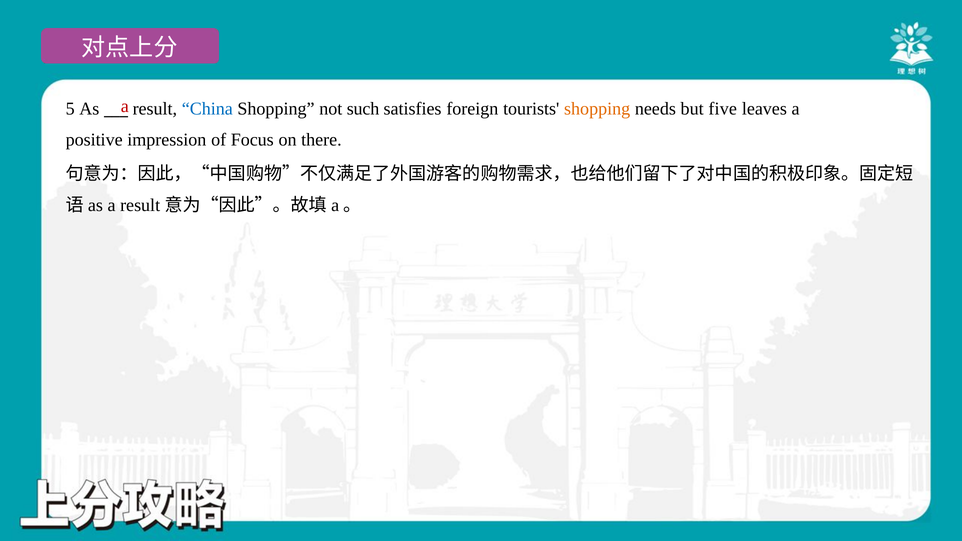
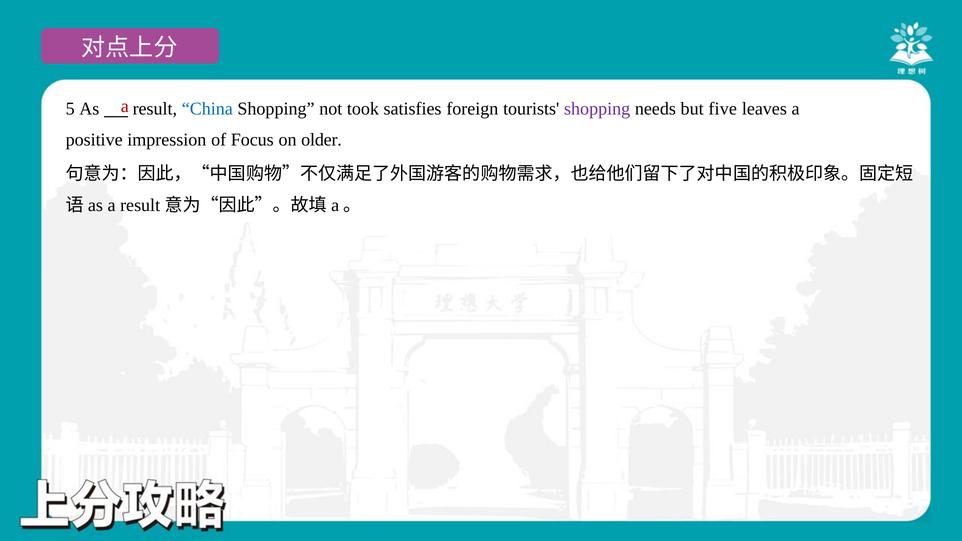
such: such -> took
shopping at (597, 109) colour: orange -> purple
there: there -> older
